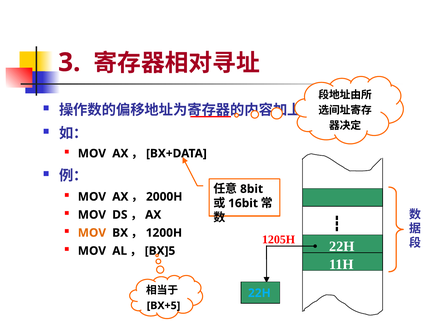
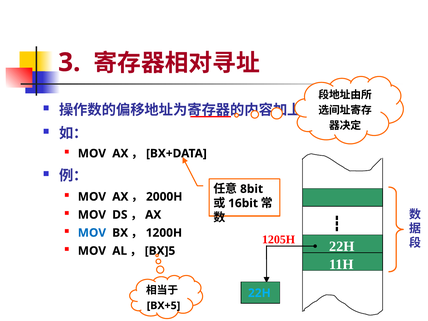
MOV at (92, 233) colour: orange -> blue
